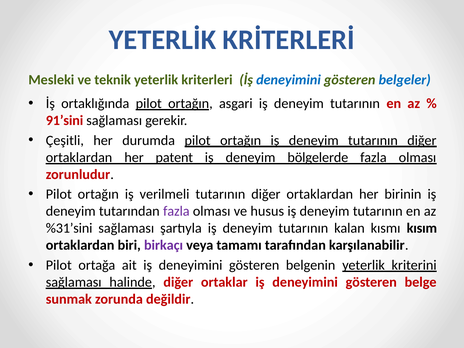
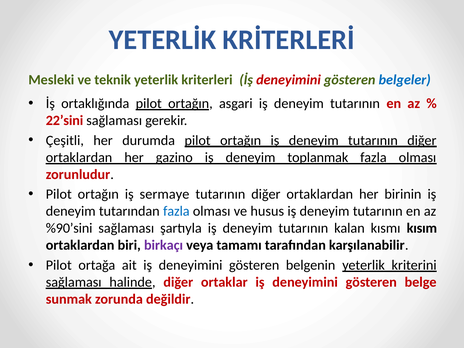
deneyimini at (289, 80) colour: blue -> red
91’sini: 91’sini -> 22’sini
patent: patent -> gazino
bölgelerde: bölgelerde -> toplanmak
verilmeli: verilmeli -> sermaye
fazla at (176, 211) colour: purple -> blue
%31’sini: %31’sini -> %90’sini
